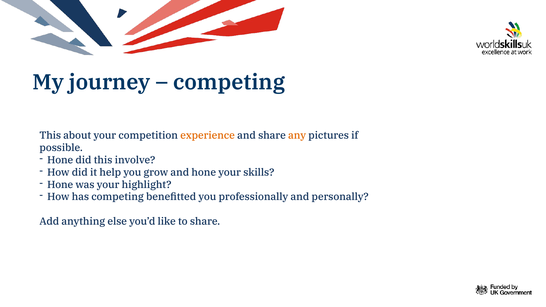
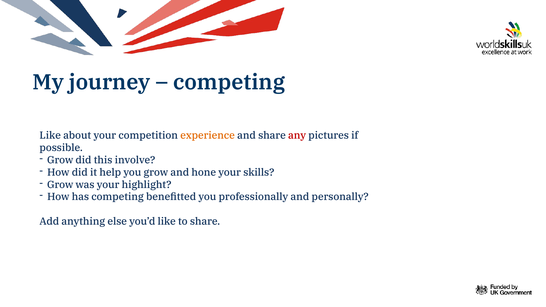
This at (50, 136): This -> Like
any colour: orange -> red
Hone at (60, 160): Hone -> Grow
Hone at (60, 185): Hone -> Grow
